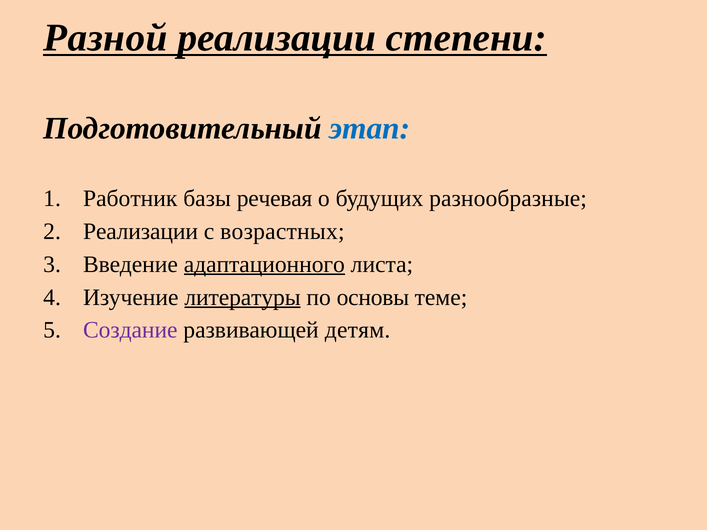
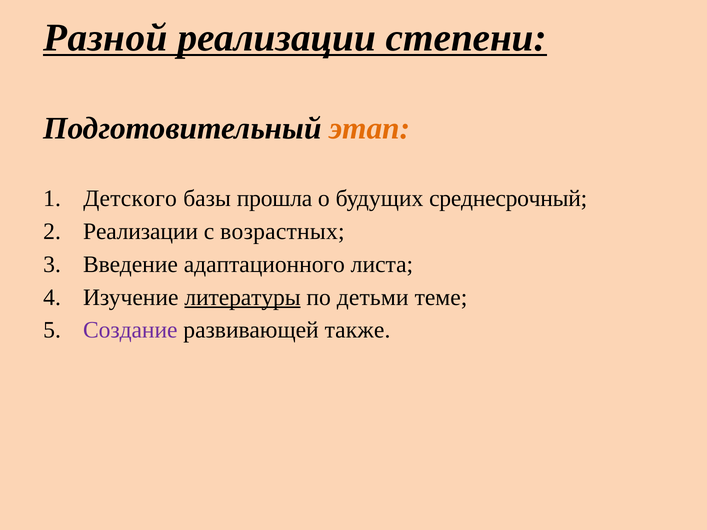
этап colour: blue -> orange
Работник: Работник -> Детского
речевая: речевая -> прошла
разнообразные: разнообразные -> среднесрочный
адаптационного underline: present -> none
основы: основы -> детьми
детям: детям -> также
